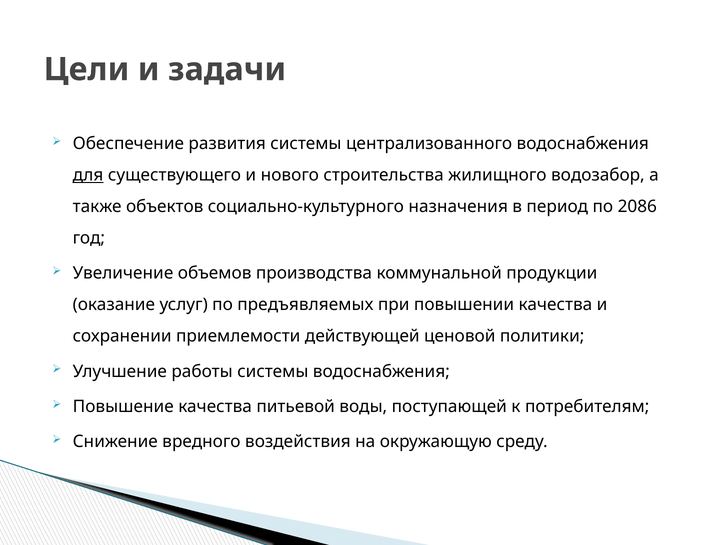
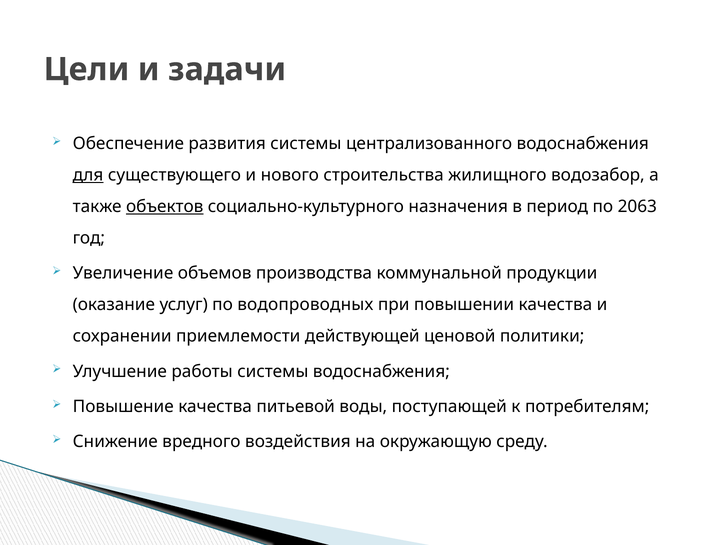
объектов underline: none -> present
2086: 2086 -> 2063
предъявляемых: предъявляемых -> водопроводных
